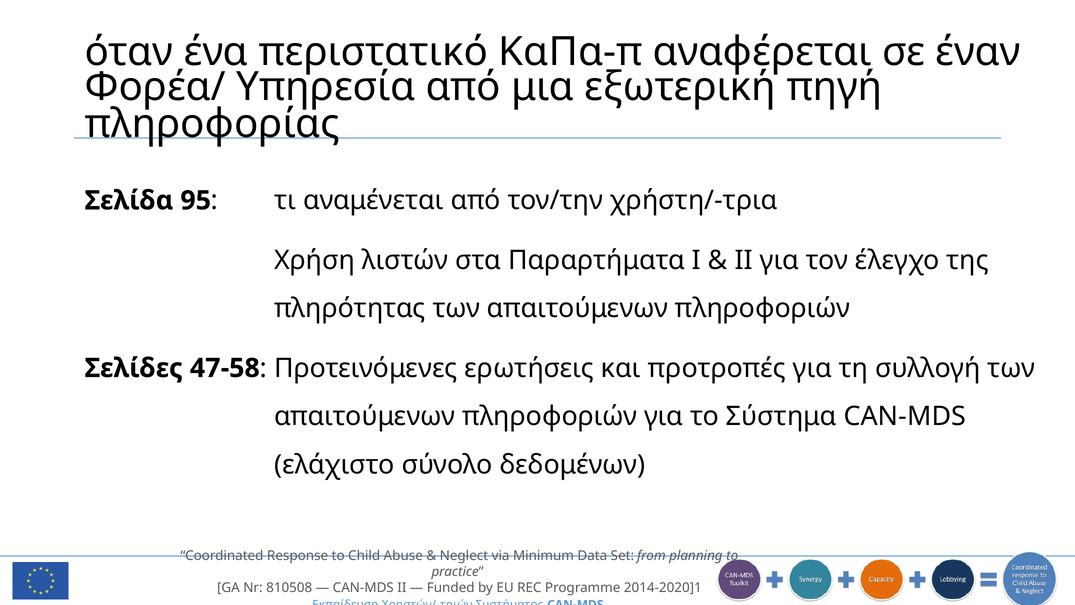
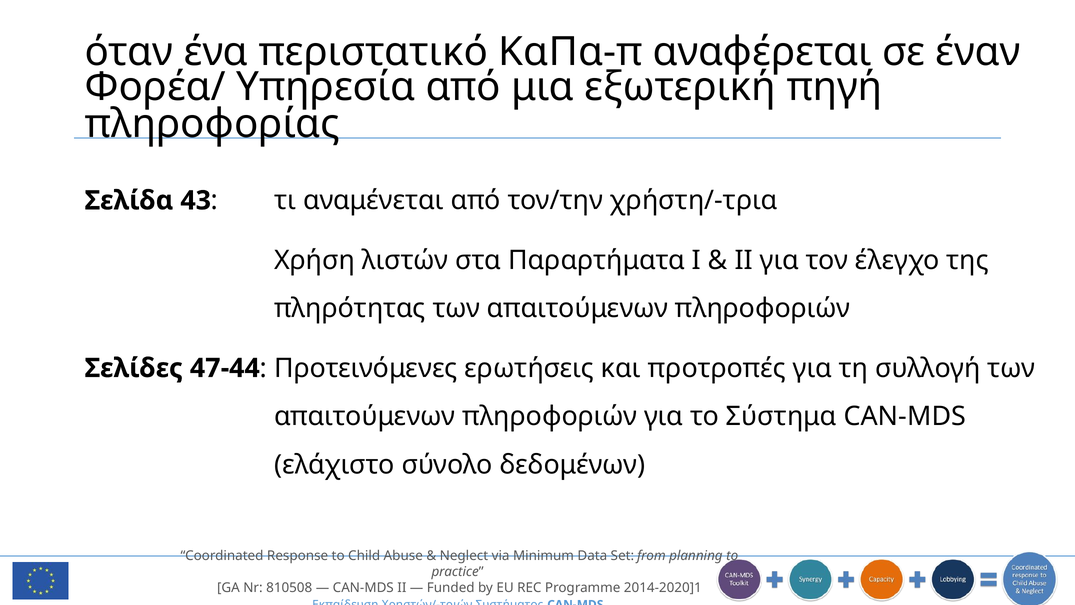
95: 95 -> 43
47-58: 47-58 -> 47-44
